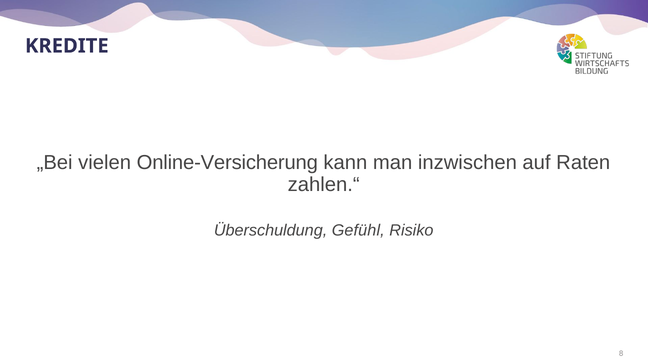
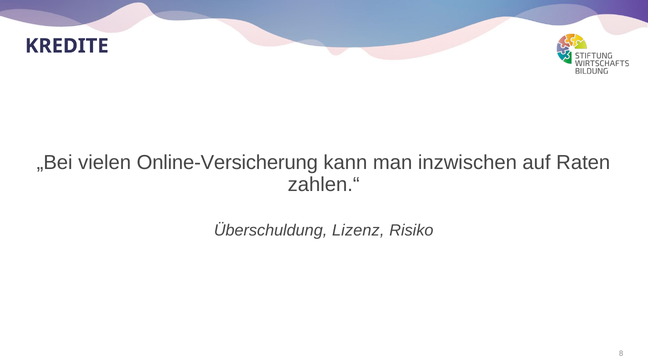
Gefühl: Gefühl -> Lizenz
